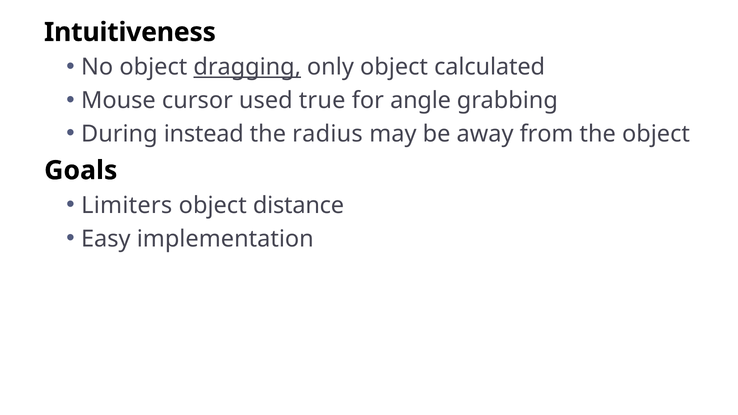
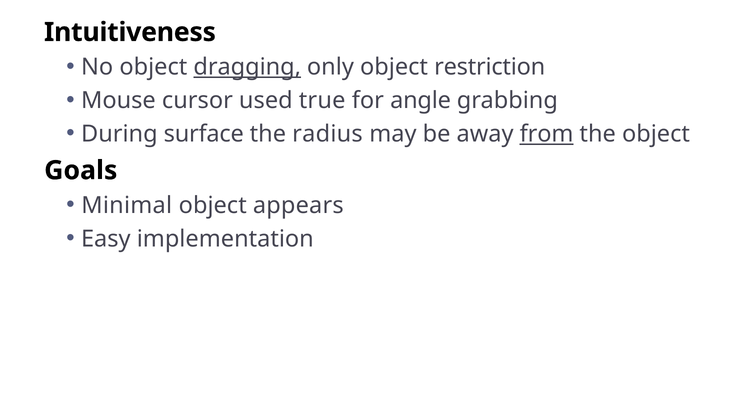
calculated: calculated -> restriction
instead: instead -> surface
from underline: none -> present
Limiters: Limiters -> Minimal
distance: distance -> appears
